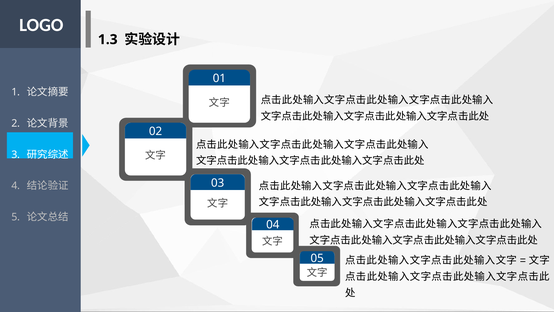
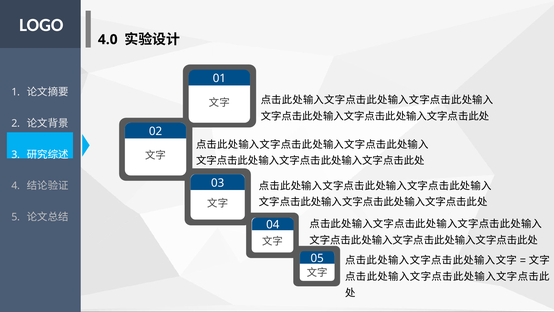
1.3: 1.3 -> 4.0
